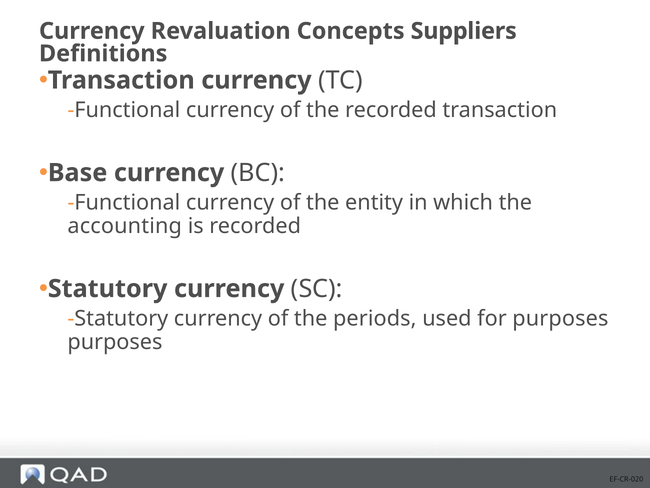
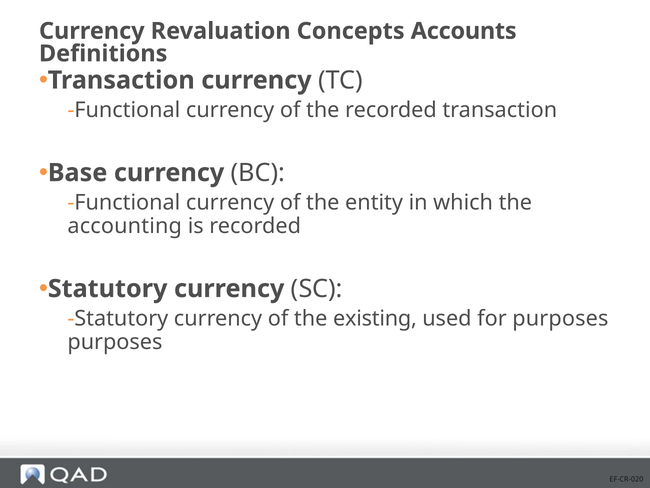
Suppliers: Suppliers -> Accounts
periods: periods -> existing
